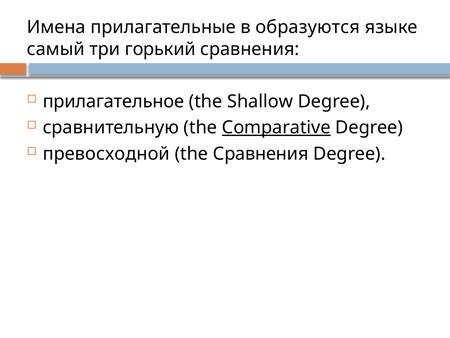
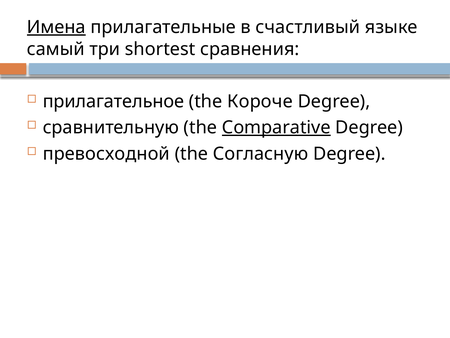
Имена underline: none -> present
образуются: образуются -> счастливый
горький: горький -> shortest
Shallow: Shallow -> Короче
the Сравнения: Сравнения -> Согласную
